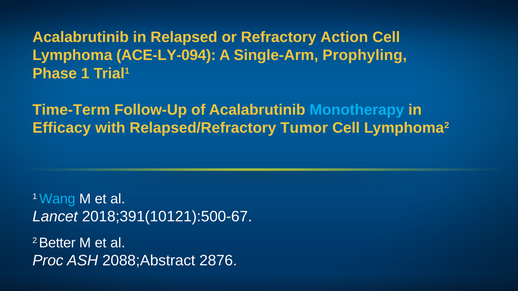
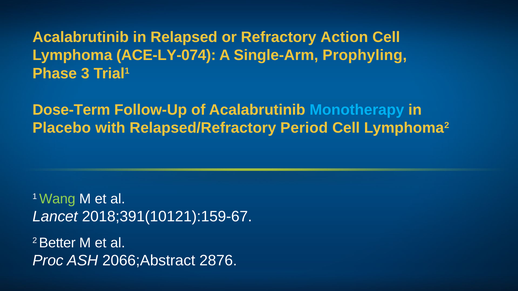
ACE-LY-094: ACE-LY-094 -> ACE-LY-074
Phase 1: 1 -> 3
Time-Term: Time-Term -> Dose-Term
Efficacy: Efficacy -> Placebo
Tumor: Tumor -> Period
Wang colour: light blue -> light green
2018;391(10121):500-67: 2018;391(10121):500-67 -> 2018;391(10121):159-67
2088;Abstract: 2088;Abstract -> 2066;Abstract
